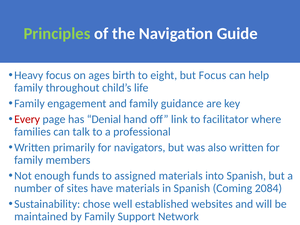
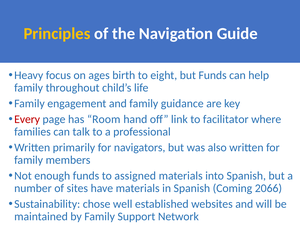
Principles colour: light green -> yellow
but Focus: Focus -> Funds
Denial: Denial -> Room
2084: 2084 -> 2066
